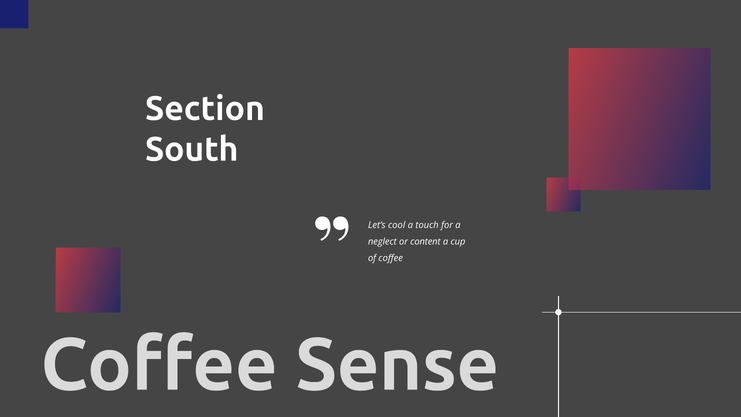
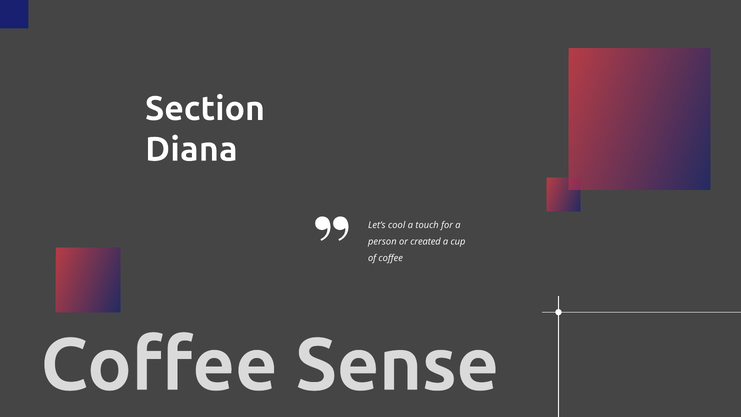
South: South -> Diana
neglect: neglect -> person
content: content -> created
